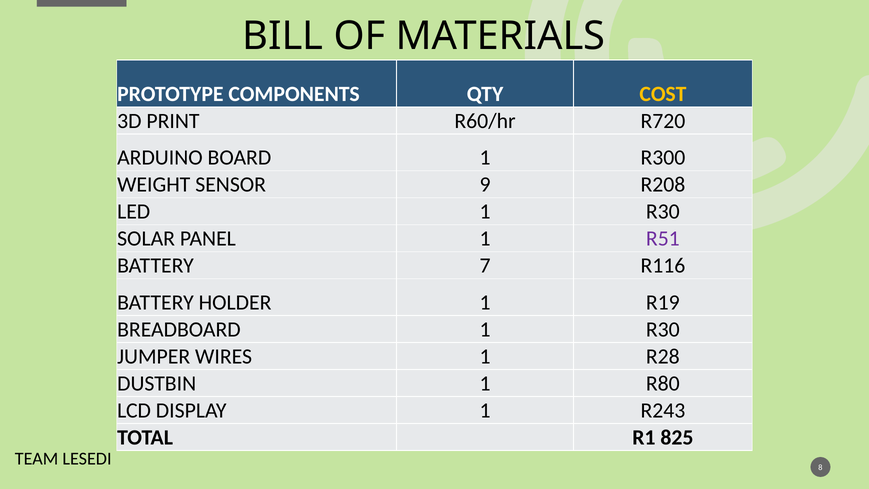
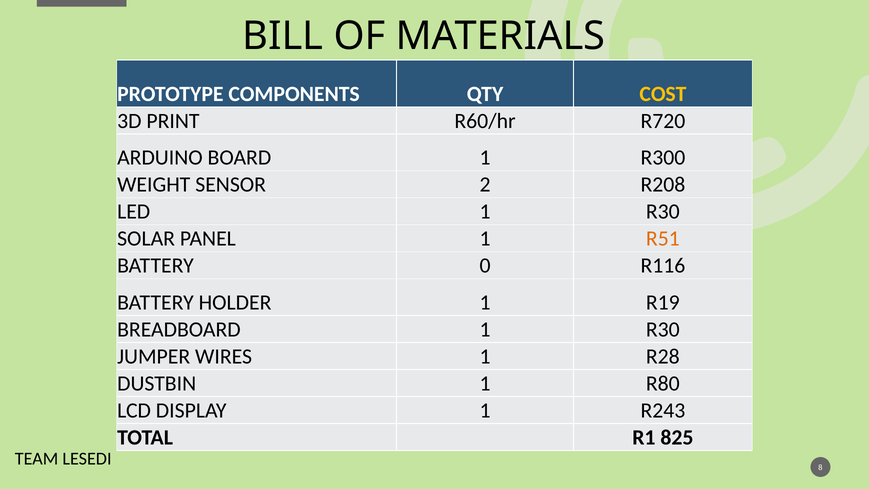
9: 9 -> 2
R51 colour: purple -> orange
7: 7 -> 0
